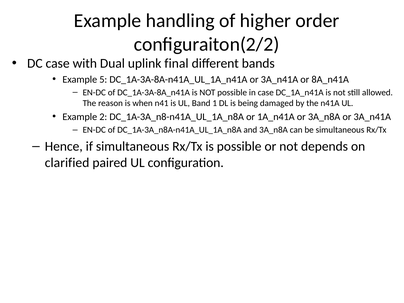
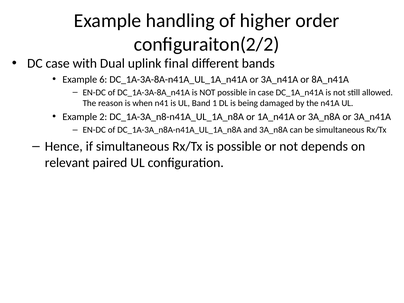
Example 5: 5 -> 6
clarified: clarified -> relevant
